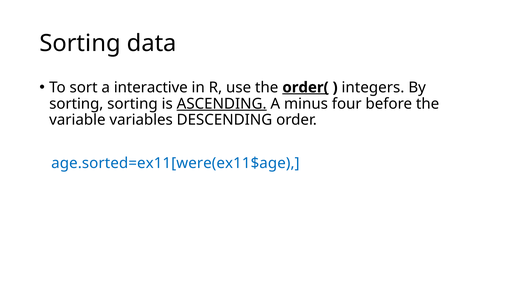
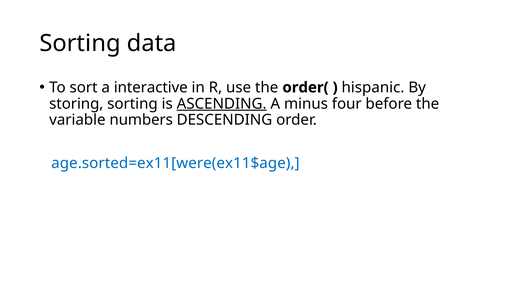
order( underline: present -> none
integers: integers -> hispanic
sorting at (76, 104): sorting -> storing
variables: variables -> numbers
